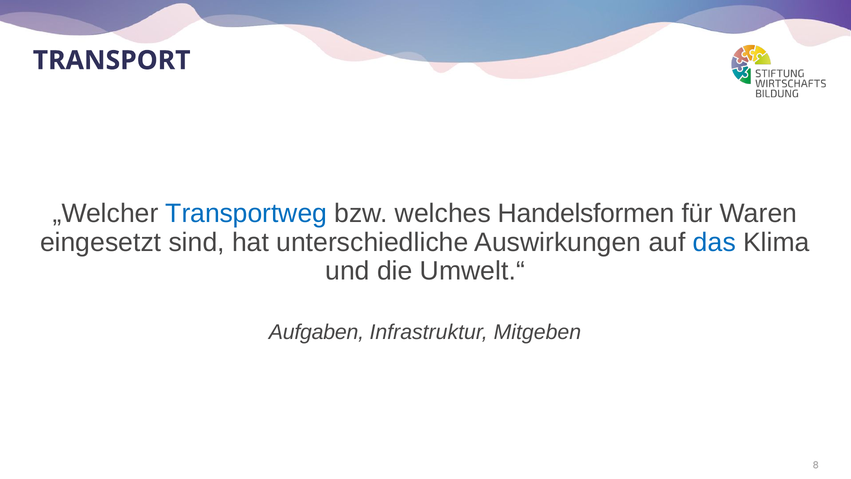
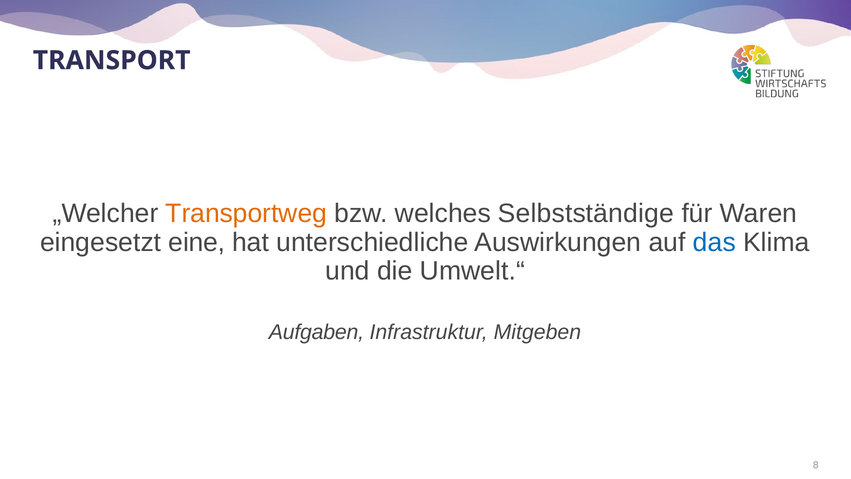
Transportweg colour: blue -> orange
Handelsformen: Handelsformen -> Selbstständige
sind: sind -> eine
